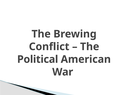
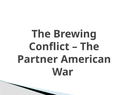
Political: Political -> Partner
